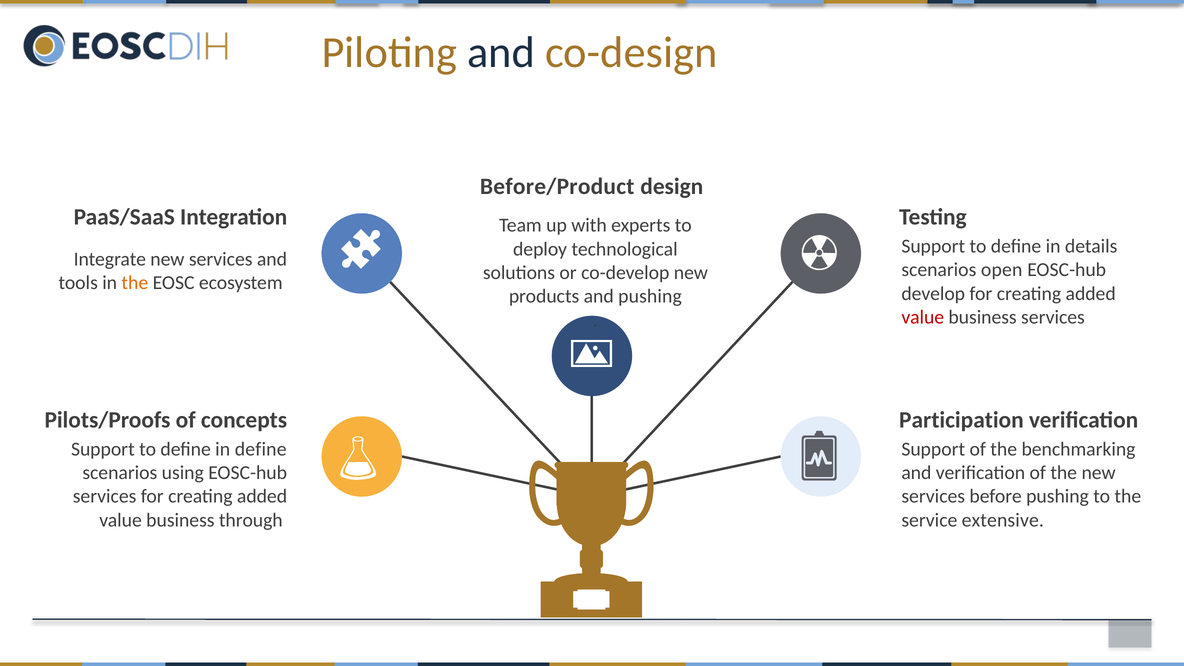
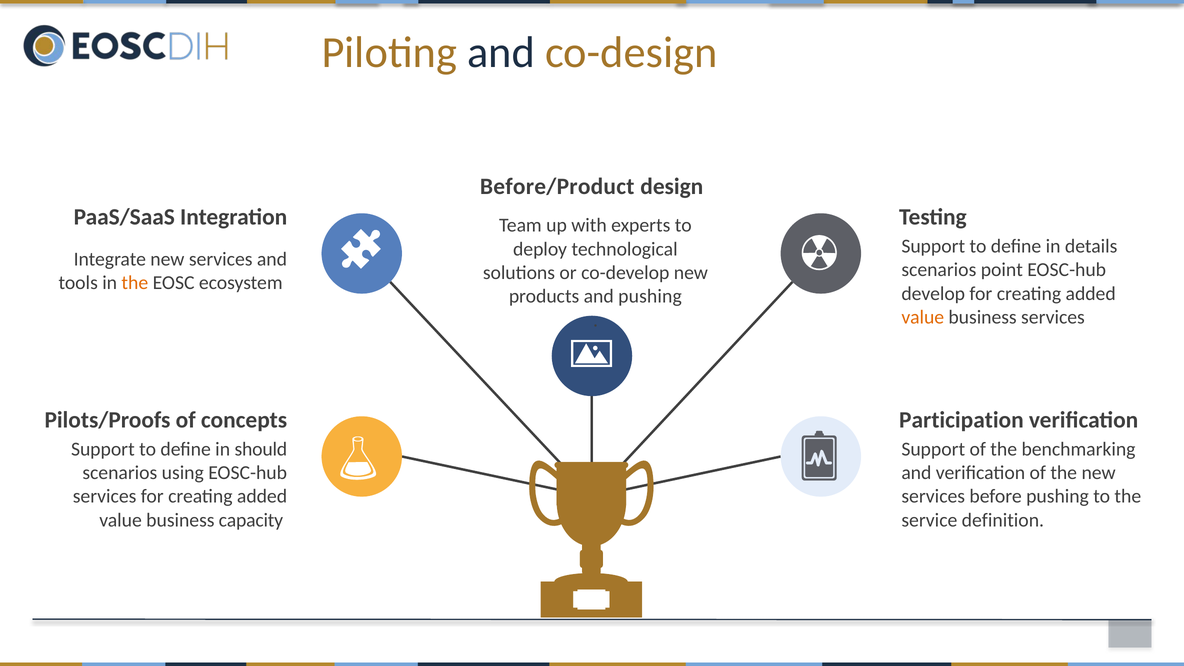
open: open -> point
value at (923, 317) colour: red -> orange
in define: define -> should
through: through -> capacity
extensive: extensive -> definition
